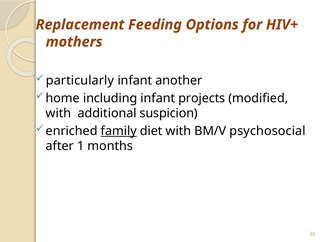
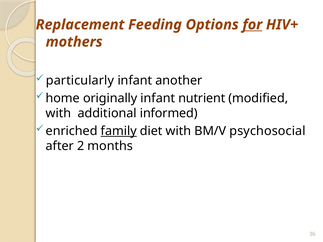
for underline: none -> present
including: including -> originally
projects: projects -> nutrient
suspicion: suspicion -> informed
1: 1 -> 2
